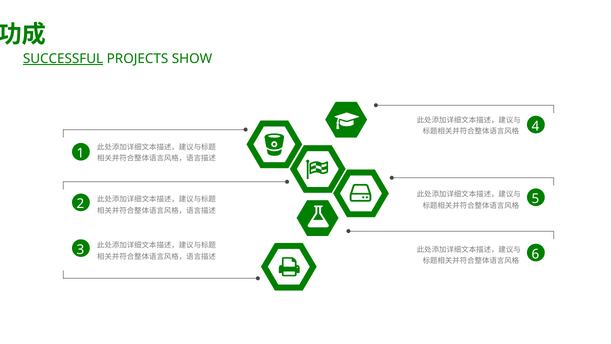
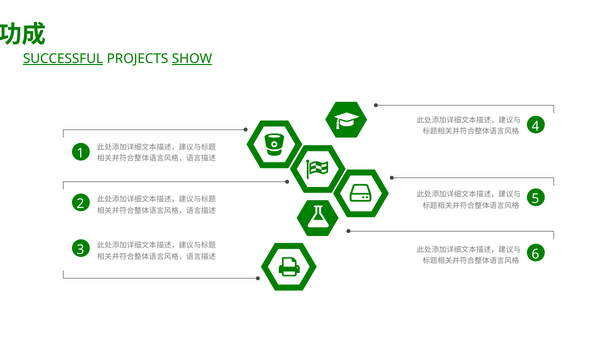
SHOW underline: none -> present
